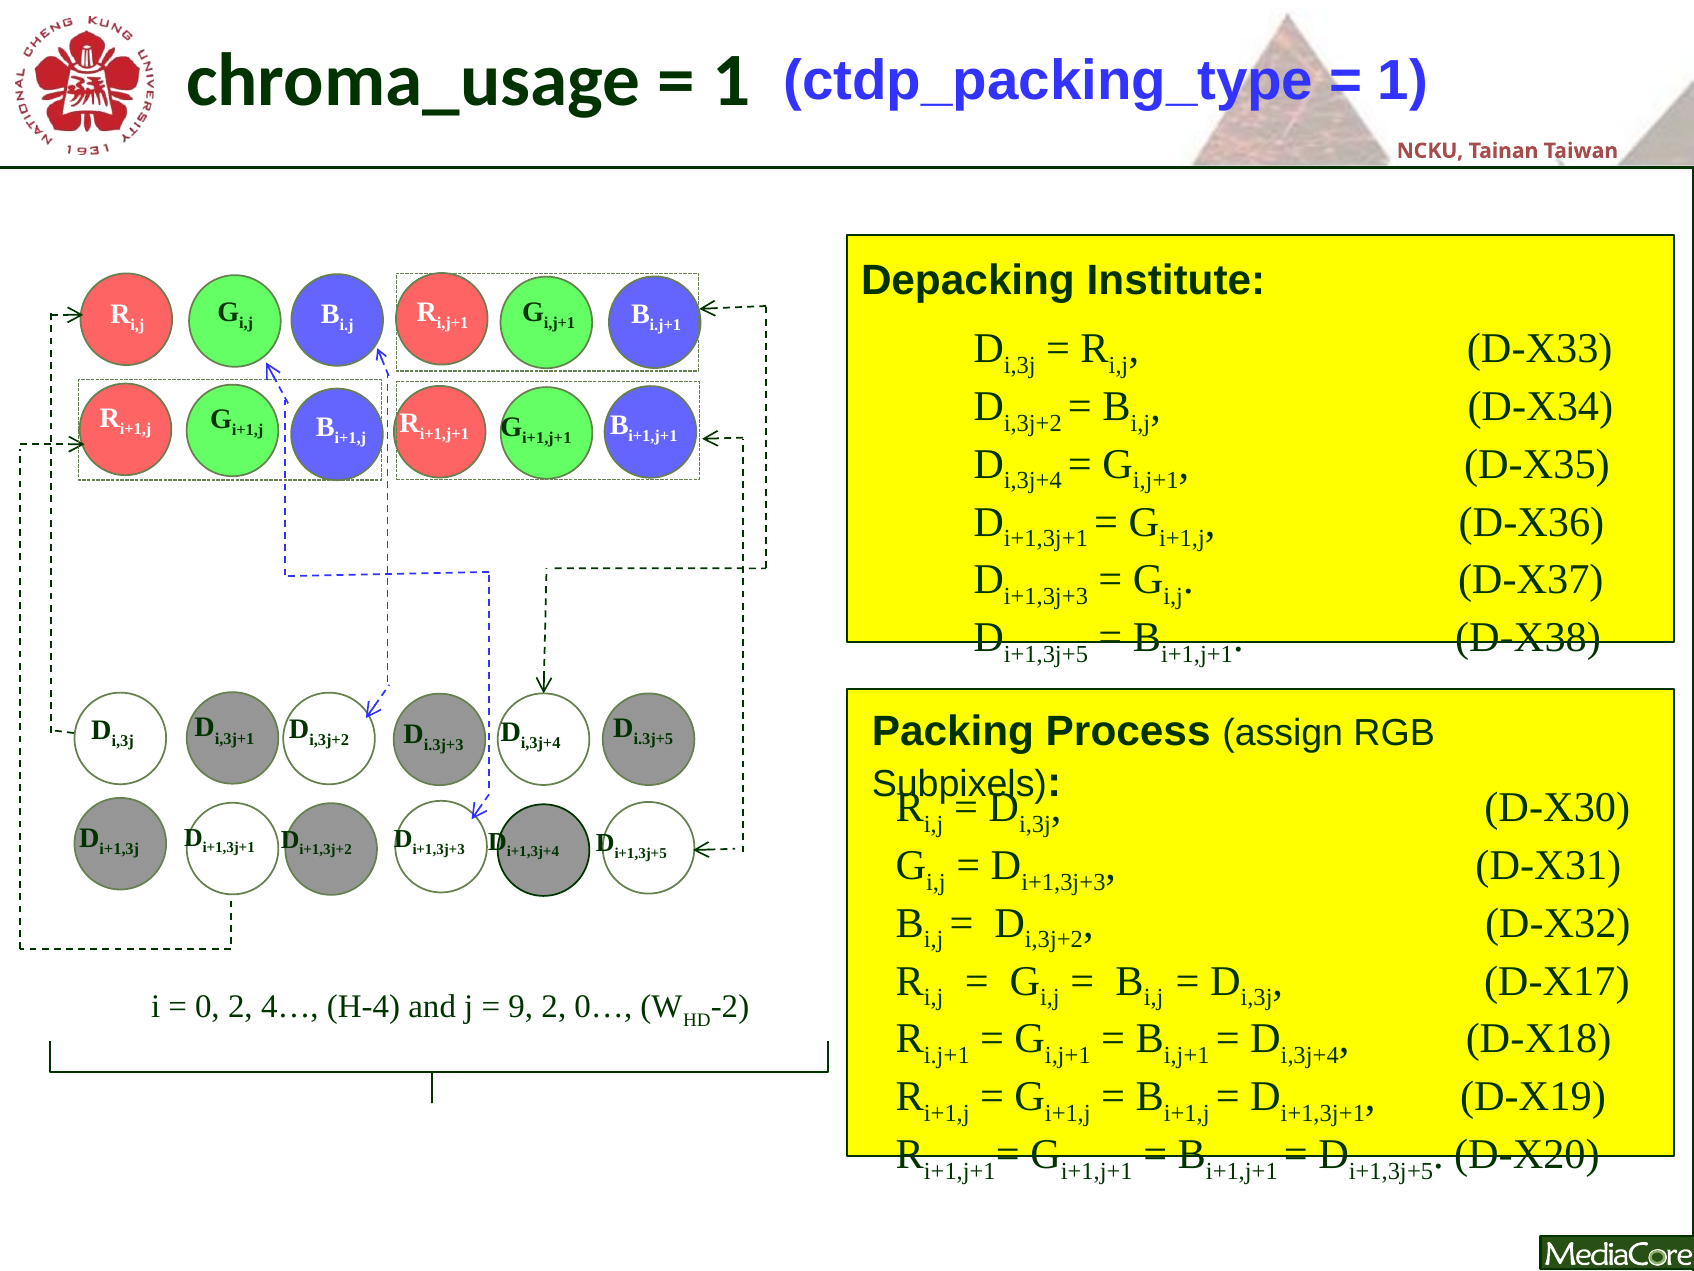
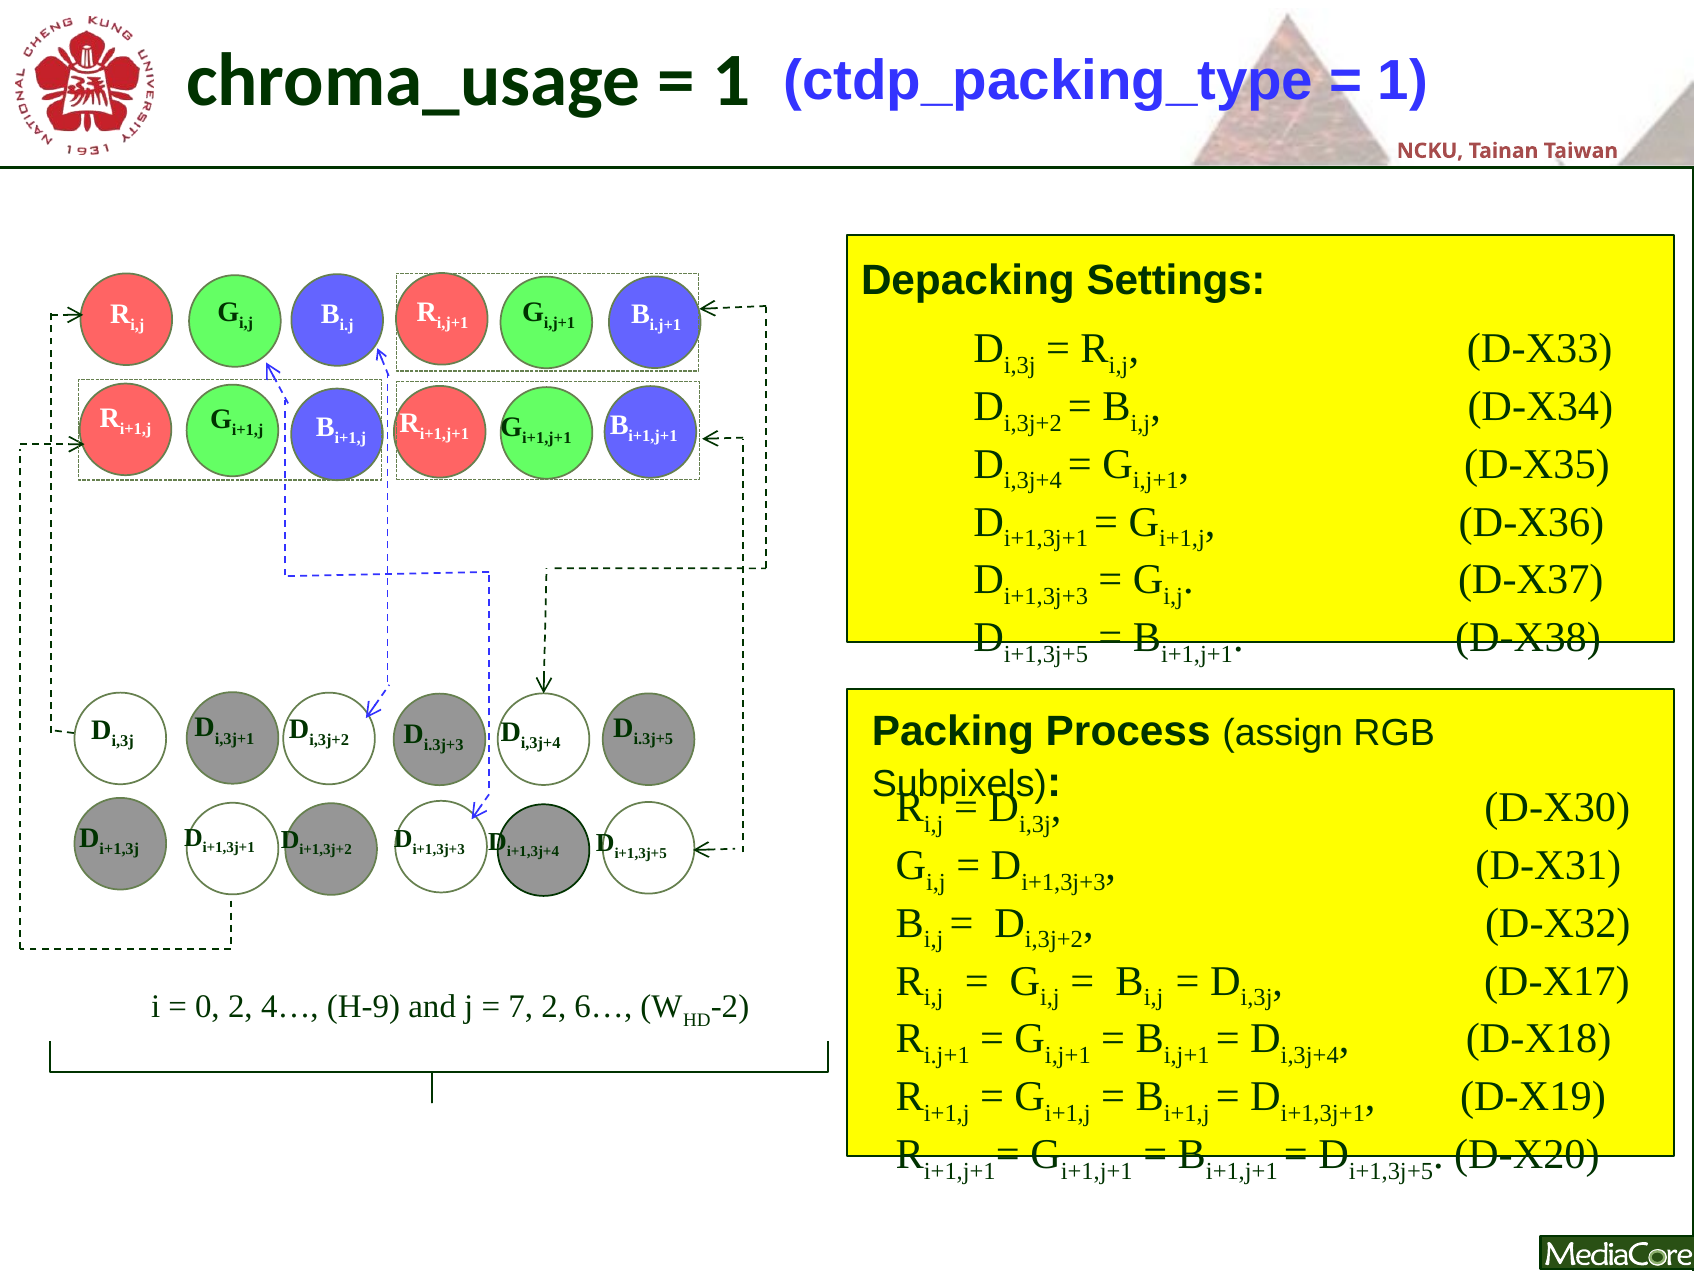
Institute: Institute -> Settings
H-4: H-4 -> H-9
9: 9 -> 7
0…: 0… -> 6…
